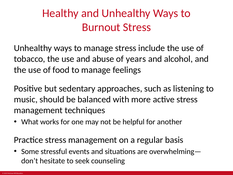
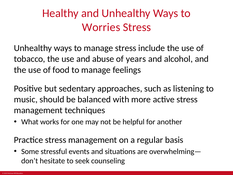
Burnout: Burnout -> Worries
